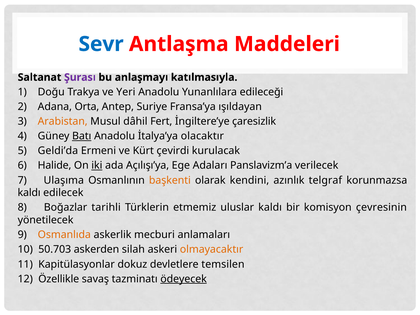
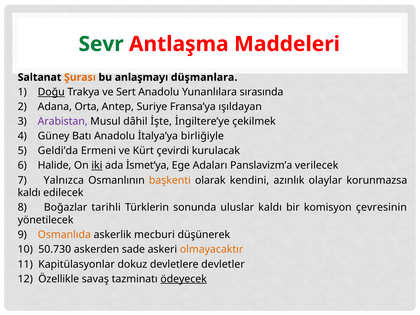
Sevr colour: blue -> green
Şurası colour: purple -> orange
katılmasıyla: katılmasıyla -> düşmanlara
Doğu underline: none -> present
Yeri: Yeri -> Sert
edileceği: edileceği -> sırasında
Arabistan colour: orange -> purple
Fert: Fert -> İşte
çaresizlik: çaresizlik -> çekilmek
Batı underline: present -> none
olacaktır: olacaktır -> birliğiyle
Açılışı’ya: Açılışı’ya -> İsmet’ya
Ulaşıma: Ulaşıma -> Yalnızca
telgraf: telgraf -> olaylar
etmemiz: etmemiz -> sonunda
anlamaları: anlamaları -> düşünerek
50.703: 50.703 -> 50.730
silah: silah -> sade
temsilen: temsilen -> devletler
